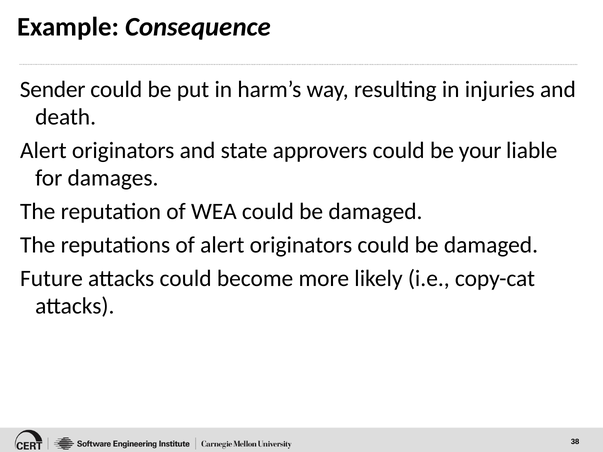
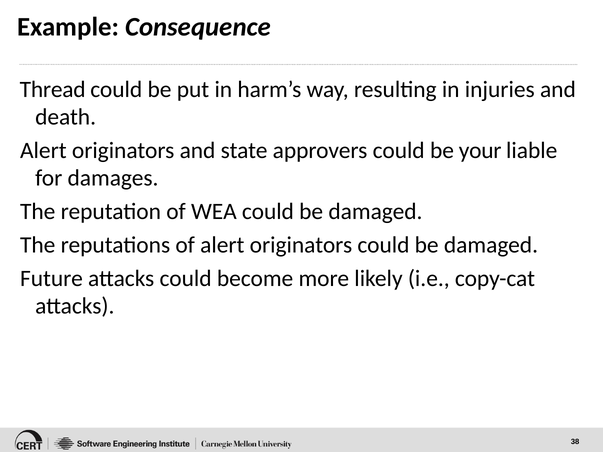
Sender: Sender -> Thread
